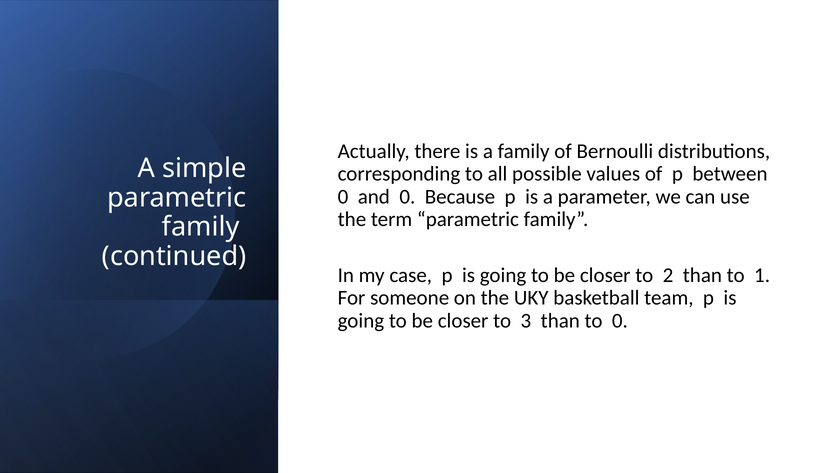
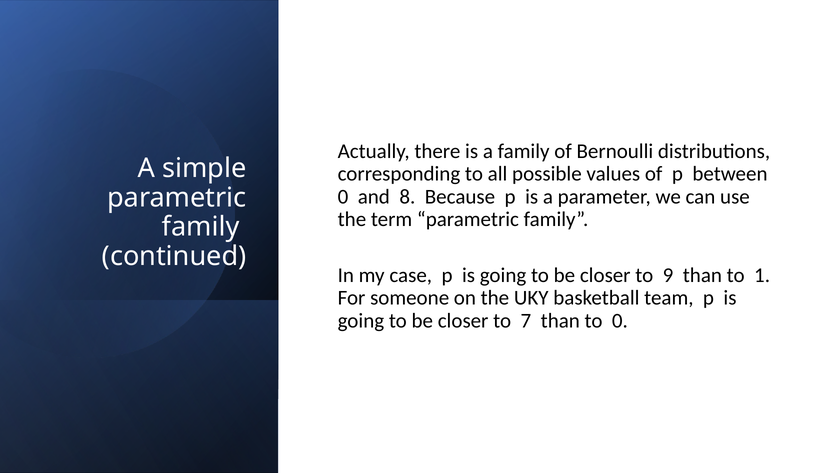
and 0: 0 -> 8
2: 2 -> 9
3: 3 -> 7
